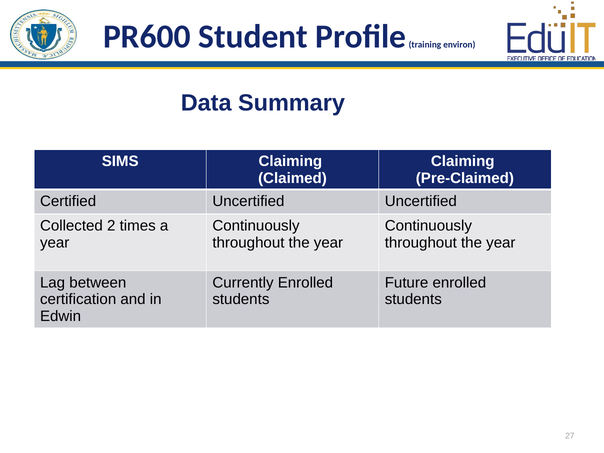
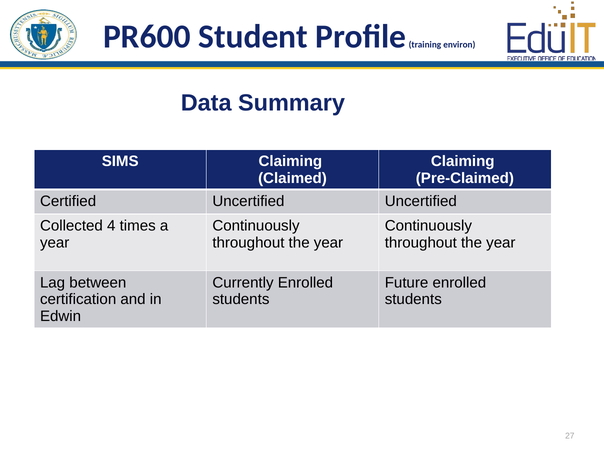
2: 2 -> 4
